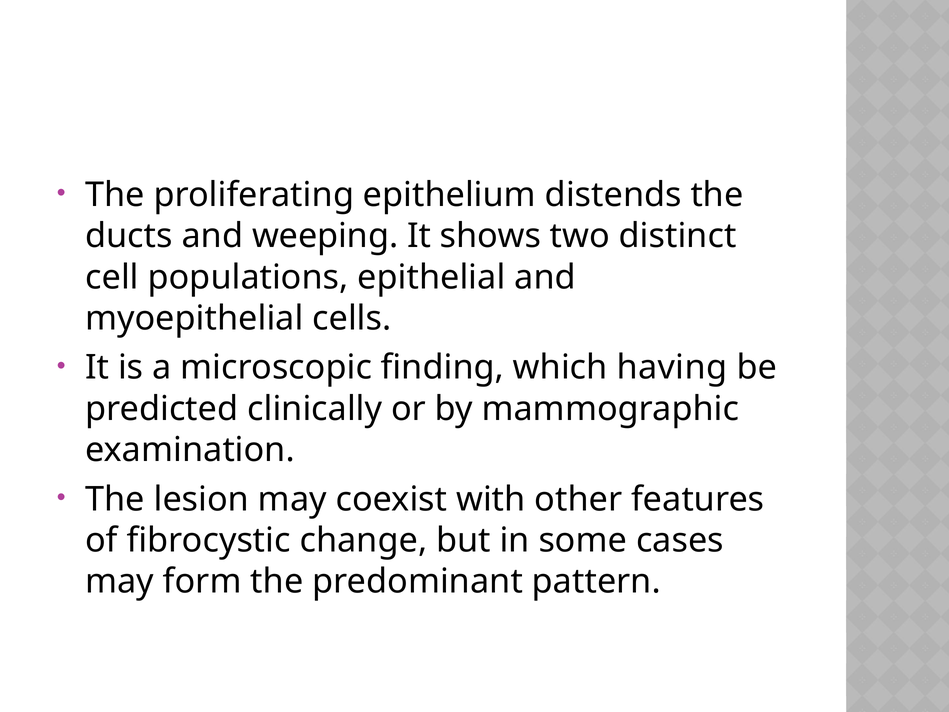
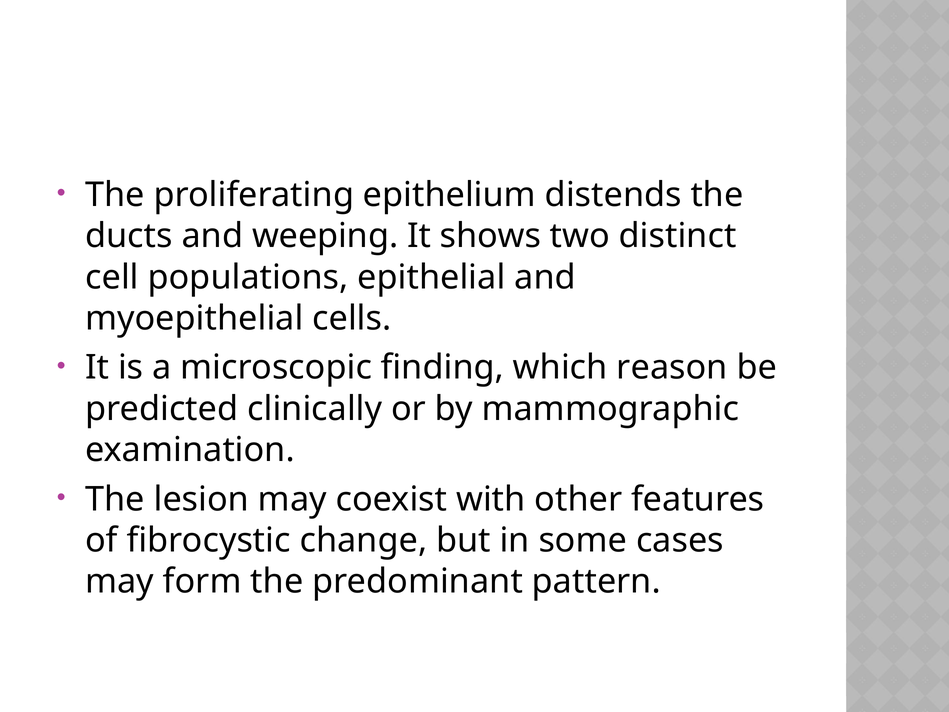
having: having -> reason
